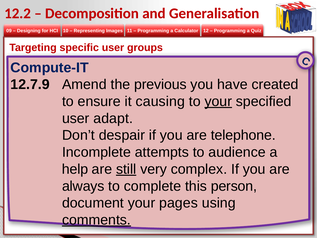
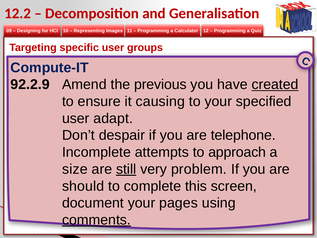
12.7.9: 12.7.9 -> 92.2.9
created underline: none -> present
your at (218, 101) underline: present -> none
audience: audience -> approach
help: help -> size
complex: complex -> problem
always: always -> should
person: person -> screen
